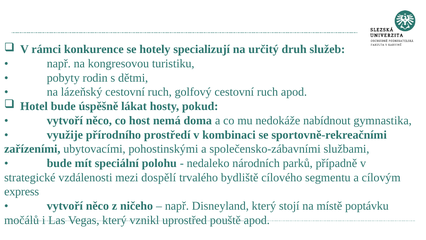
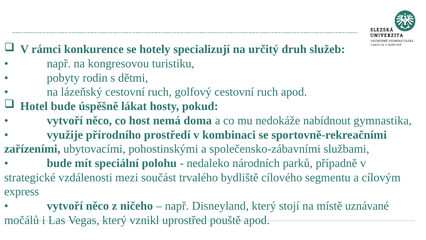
dospělí: dospělí -> součást
poptávku: poptávku -> uznávané
